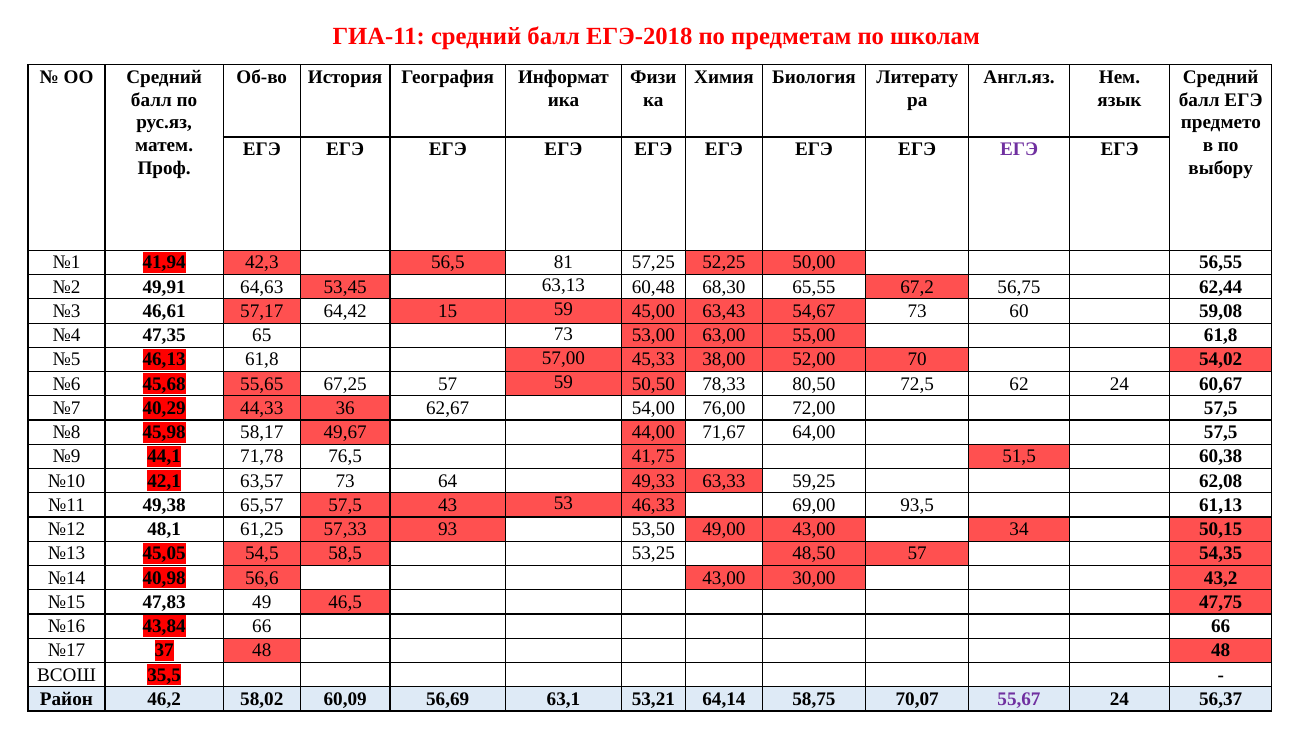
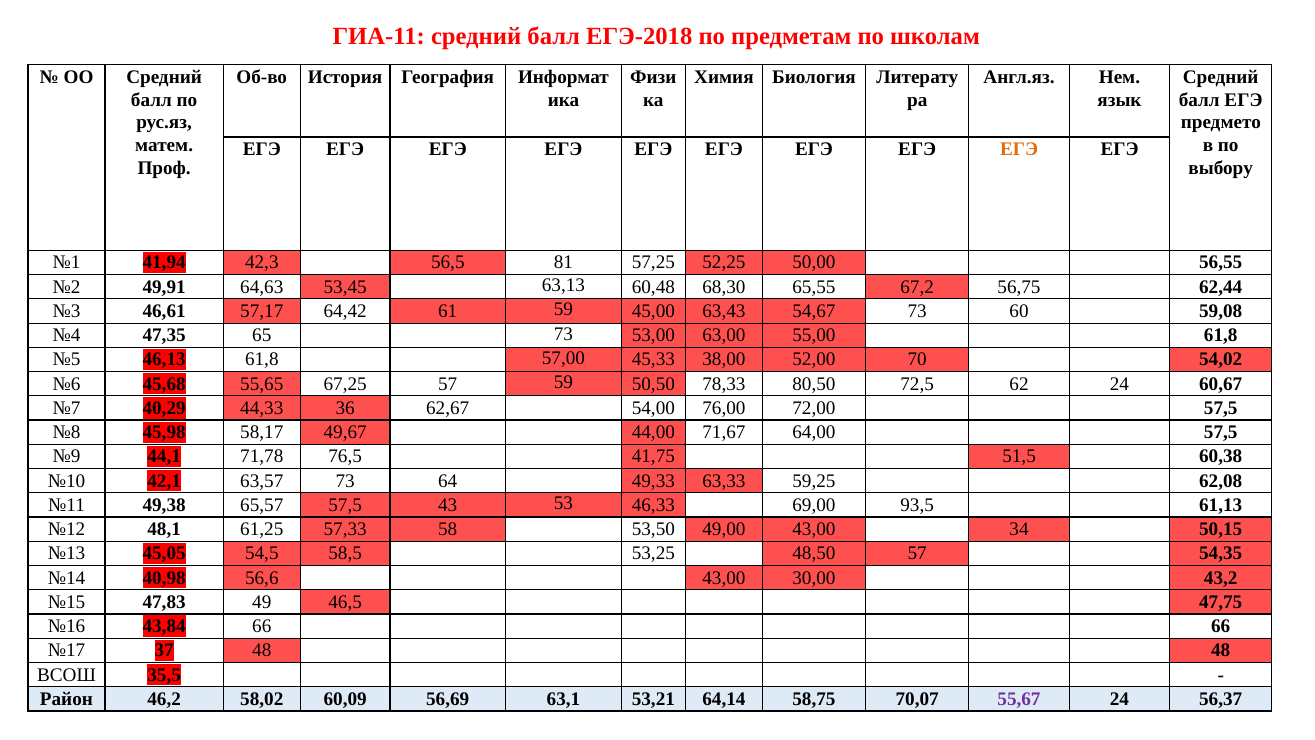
ЕГЭ at (1019, 149) colour: purple -> orange
15: 15 -> 61
93: 93 -> 58
